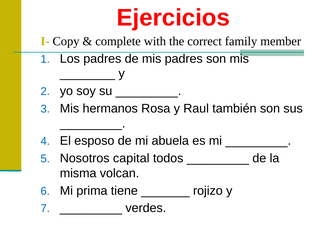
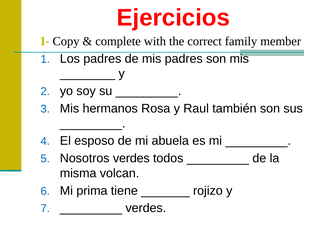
Nosotros capital: capital -> verdes
